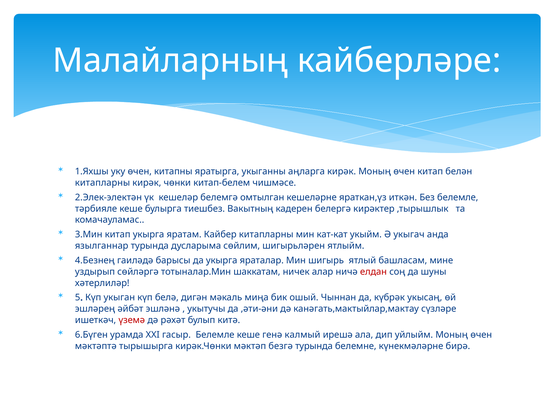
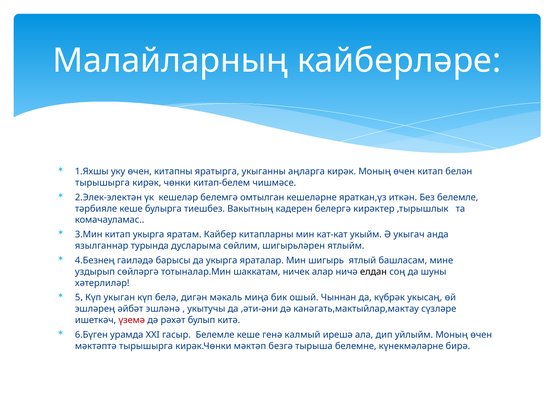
китапларны at (102, 183): китапларны -> тырышырга
елдан colour: red -> black
безгә турында: турында -> тырыша
